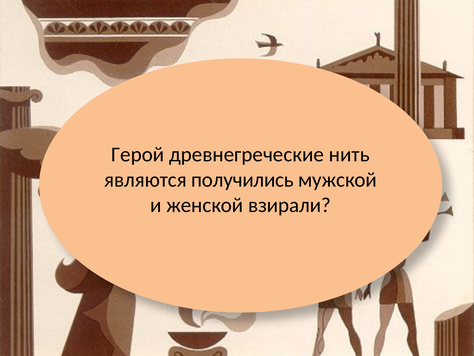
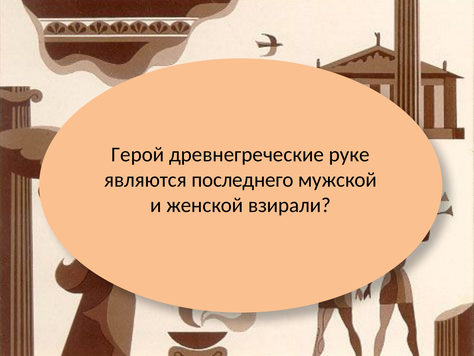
нить: нить -> руке
получились: получились -> последнего
